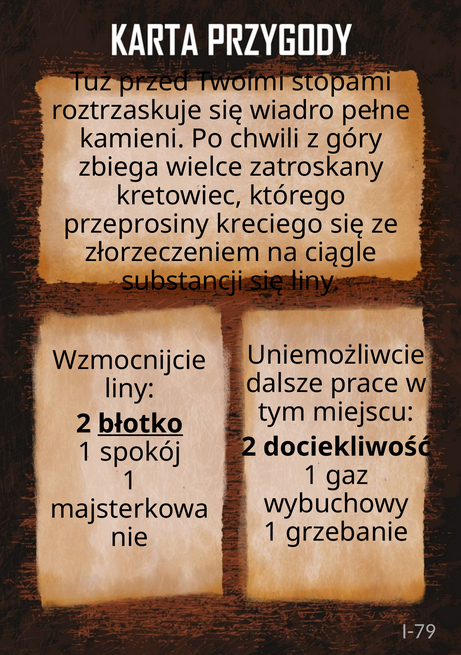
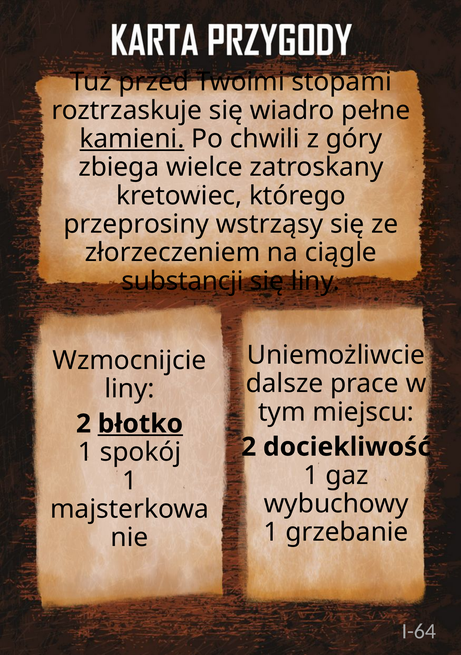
kamieni underline: none -> present
kreciego: kreciego -> wstrząsy
I-79: I-79 -> I-64
